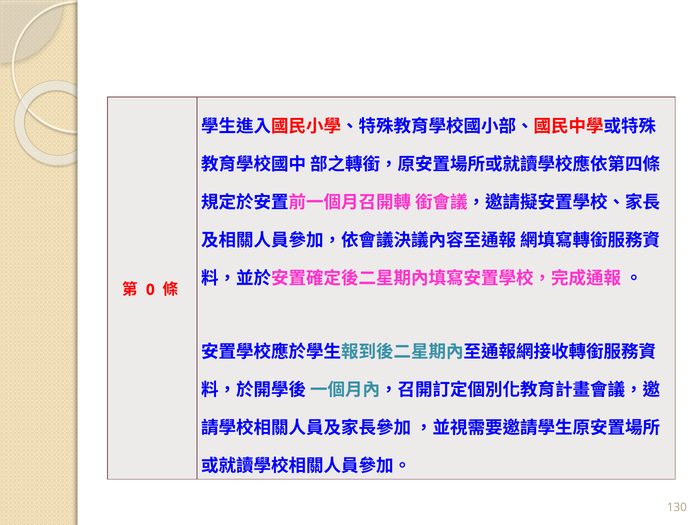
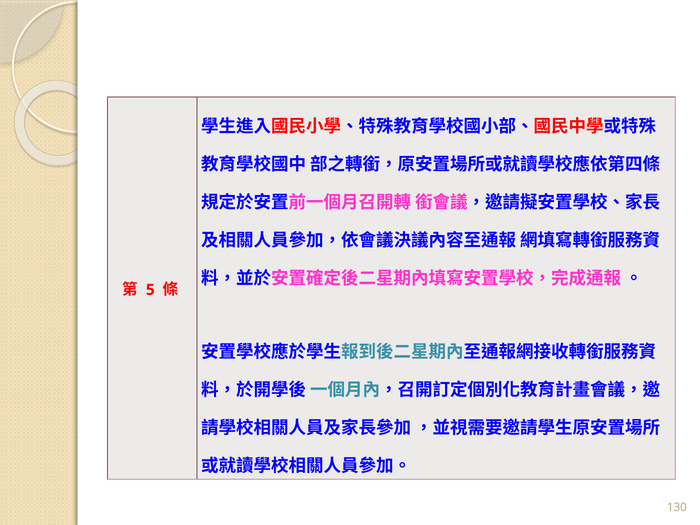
0: 0 -> 5
